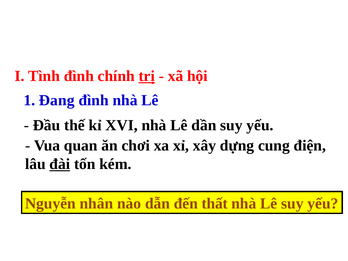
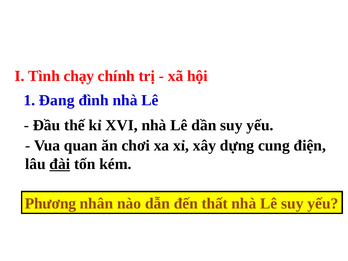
Tình đình: đình -> chạy
trị underline: present -> none
Nguyễn: Nguyễn -> Phương
